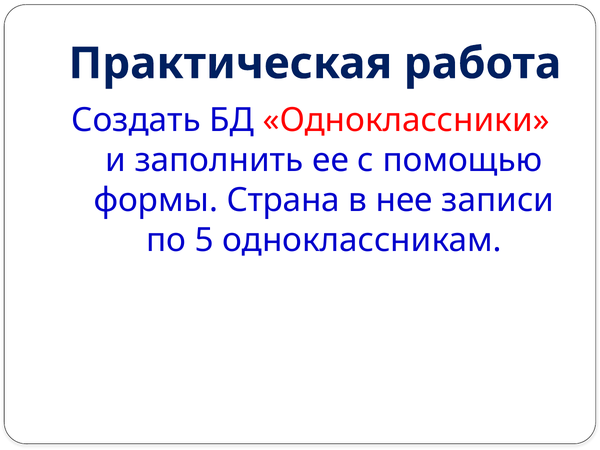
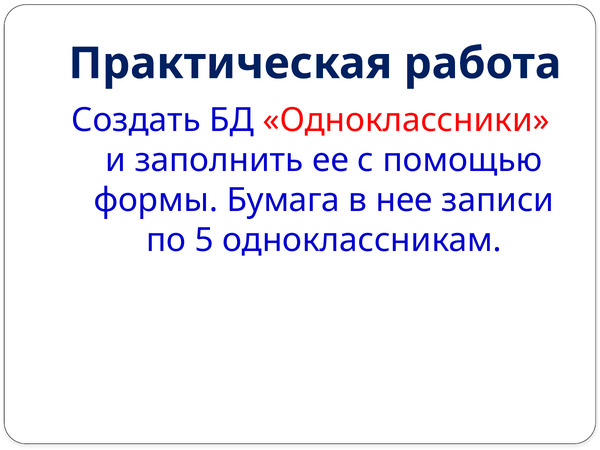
Страна: Страна -> Бумага
